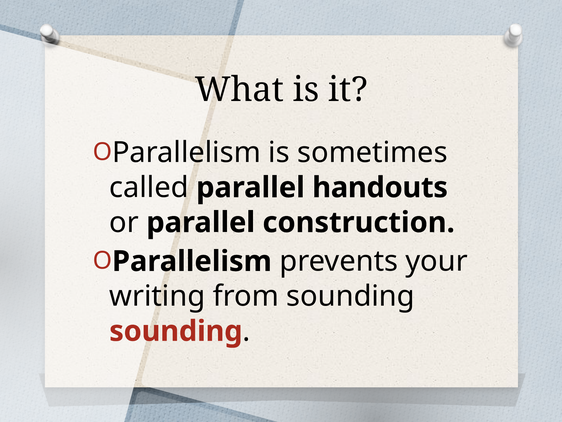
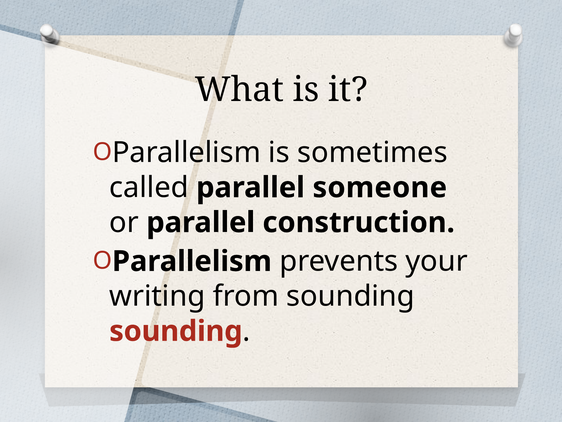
handouts: handouts -> someone
